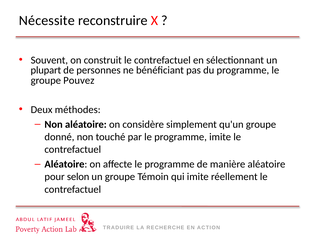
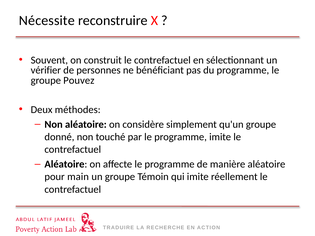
plupart: plupart -> vérifier
selon: selon -> main
